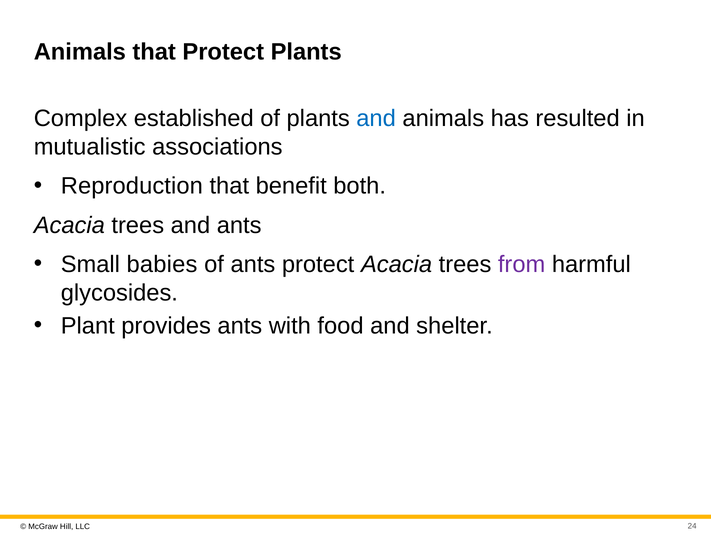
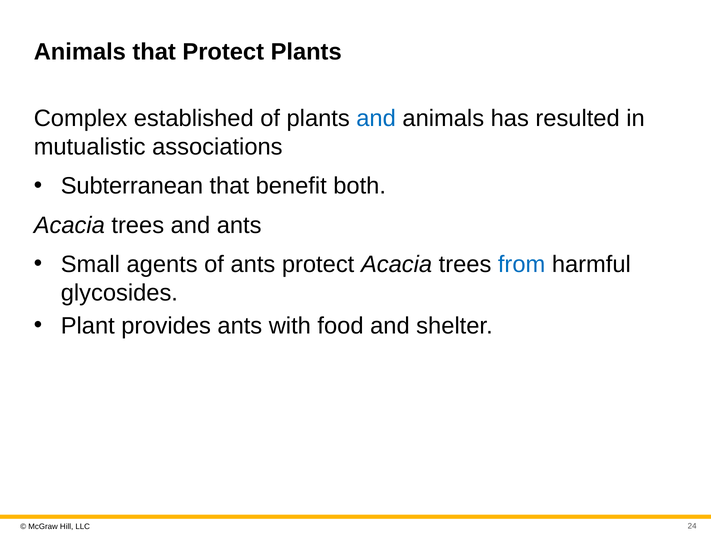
Reproduction: Reproduction -> Subterranean
babies: babies -> agents
from colour: purple -> blue
